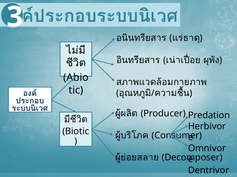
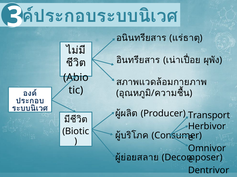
Predation: Predation -> Transport
